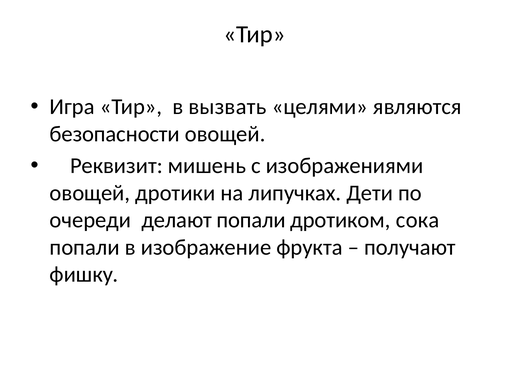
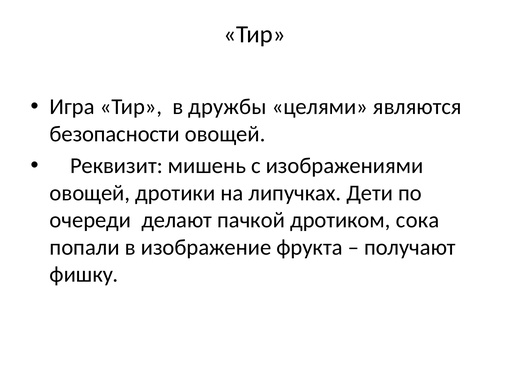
вызвать: вызвать -> дружбы
делают попали: попали -> пачкой
